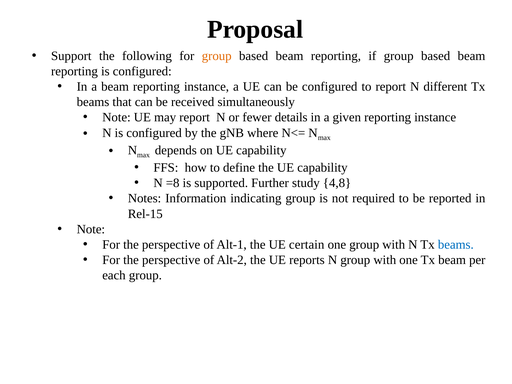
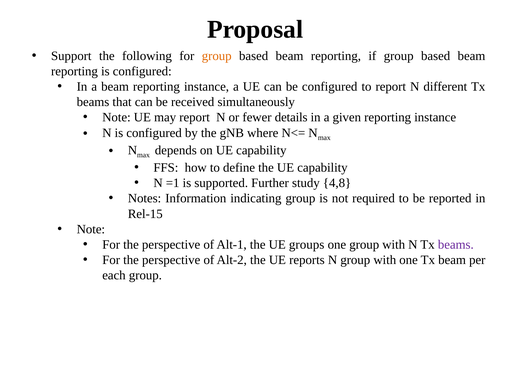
=8: =8 -> =1
certain: certain -> groups
beams at (456, 244) colour: blue -> purple
